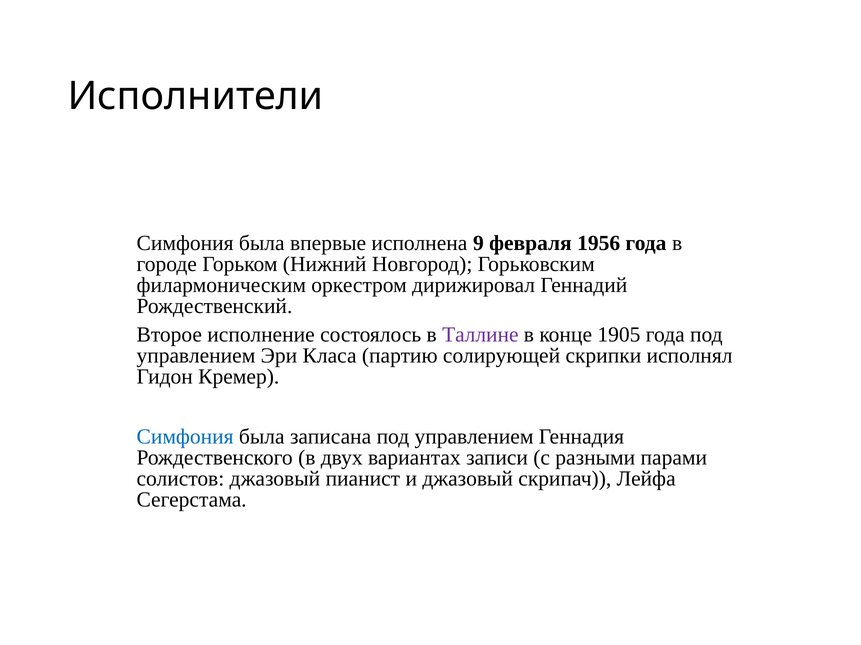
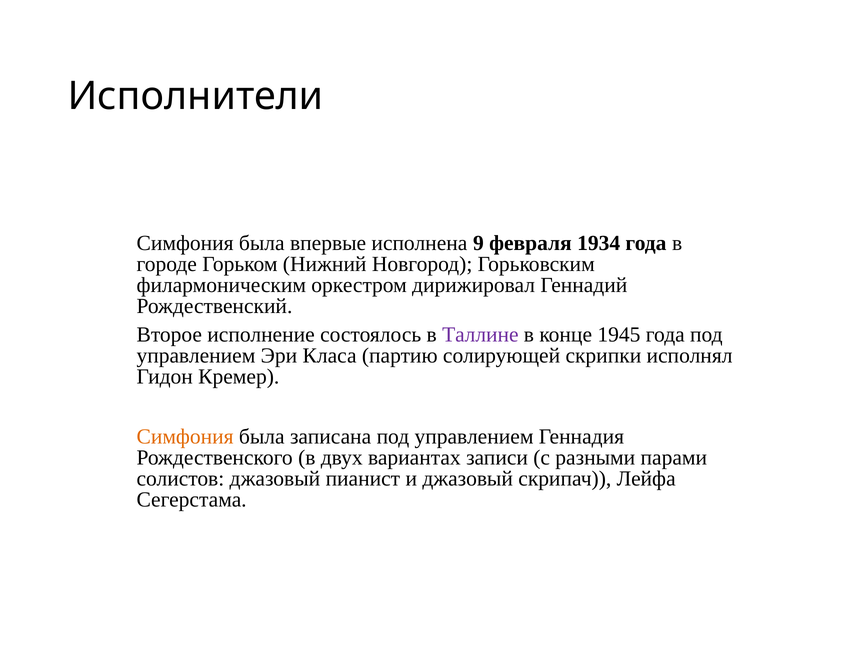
1956: 1956 -> 1934
1905: 1905 -> 1945
Симфония at (185, 437) colour: blue -> orange
